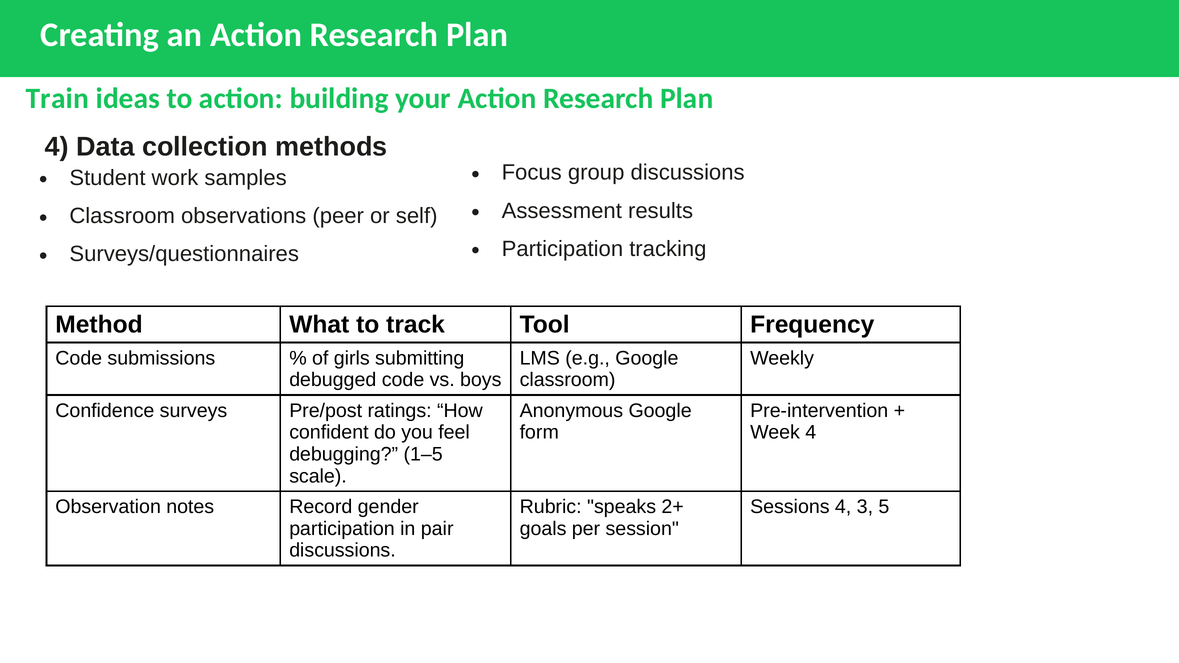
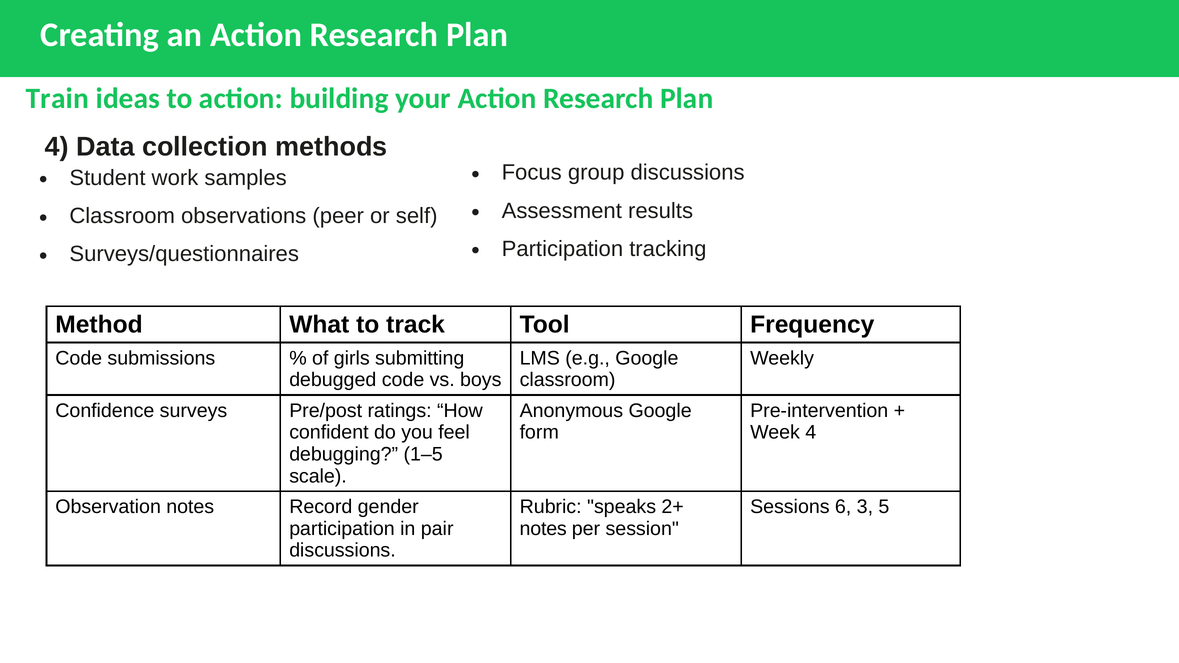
Sessions 4: 4 -> 6
goals at (543, 529): goals -> notes
